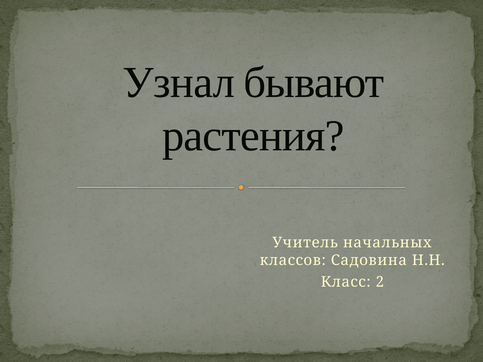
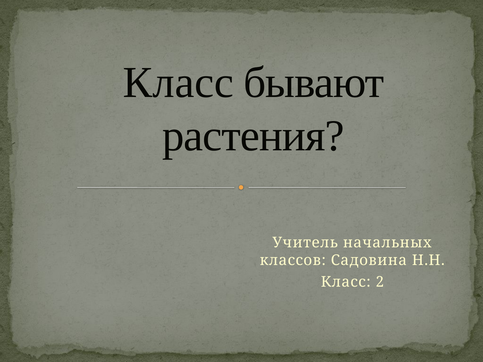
Узнал at (179, 83): Узнал -> Класс
